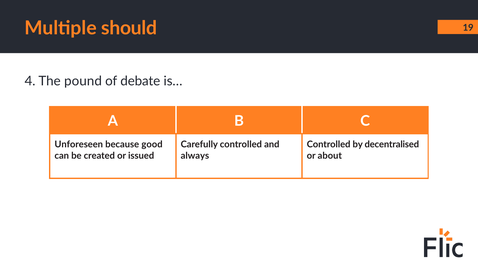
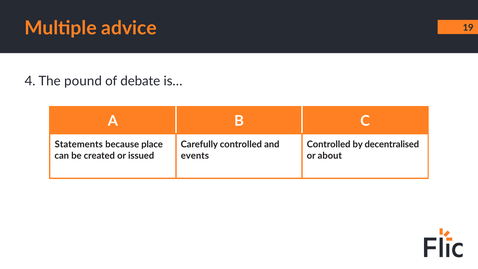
should: should -> advice
Unforeseen: Unforeseen -> Statements
good: good -> place
always: always -> events
